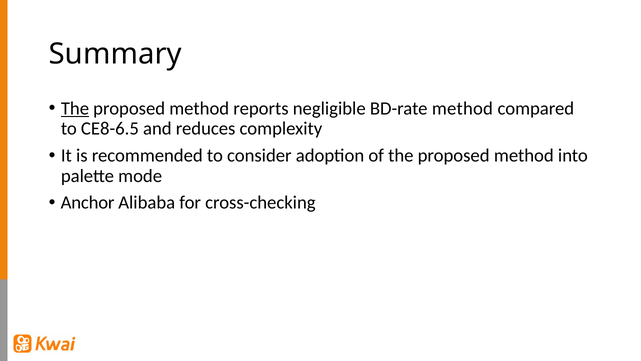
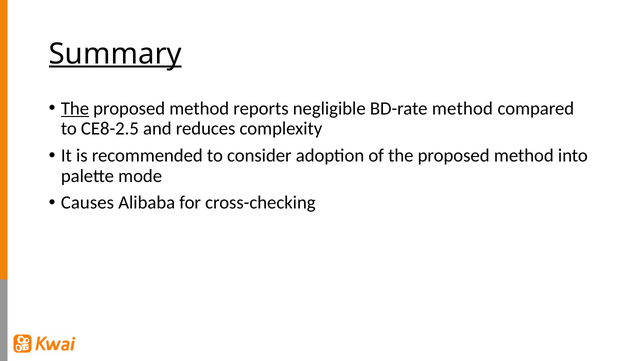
Summary underline: none -> present
CE8-6.5: CE8-6.5 -> CE8-2.5
Anchor: Anchor -> Causes
